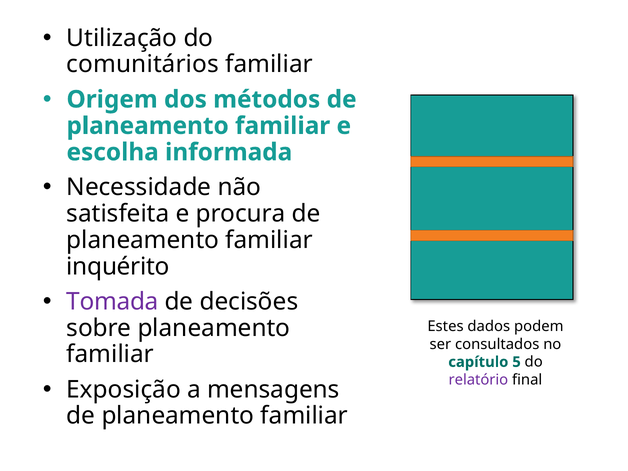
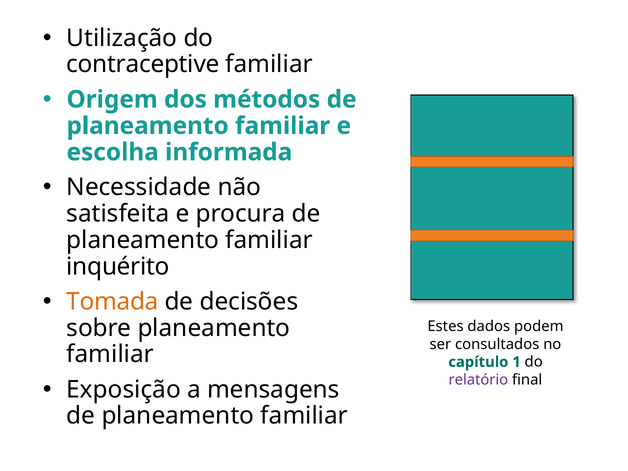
comunitários: comunitários -> contraceptive
Tomada colour: purple -> orange
5: 5 -> 1
